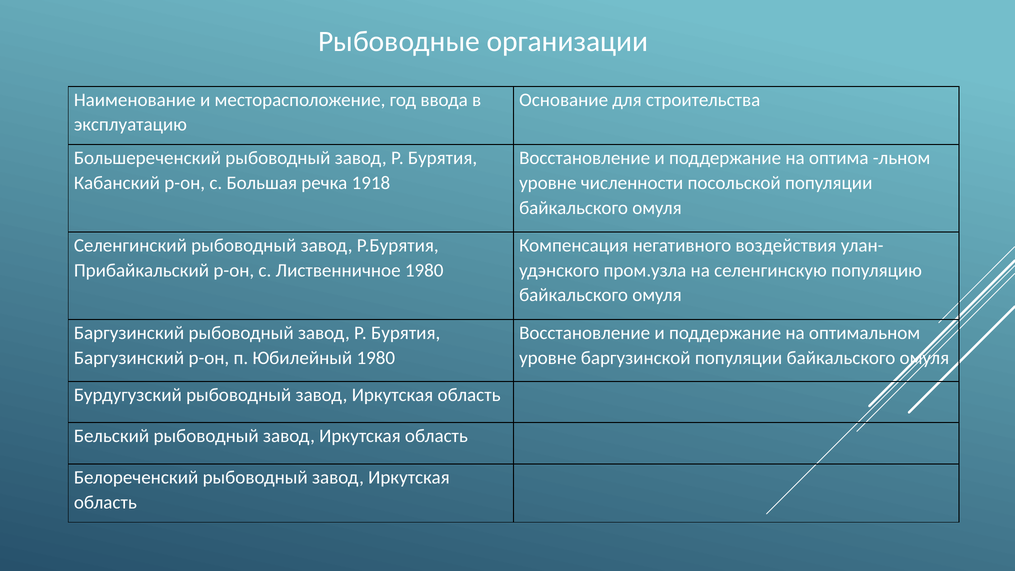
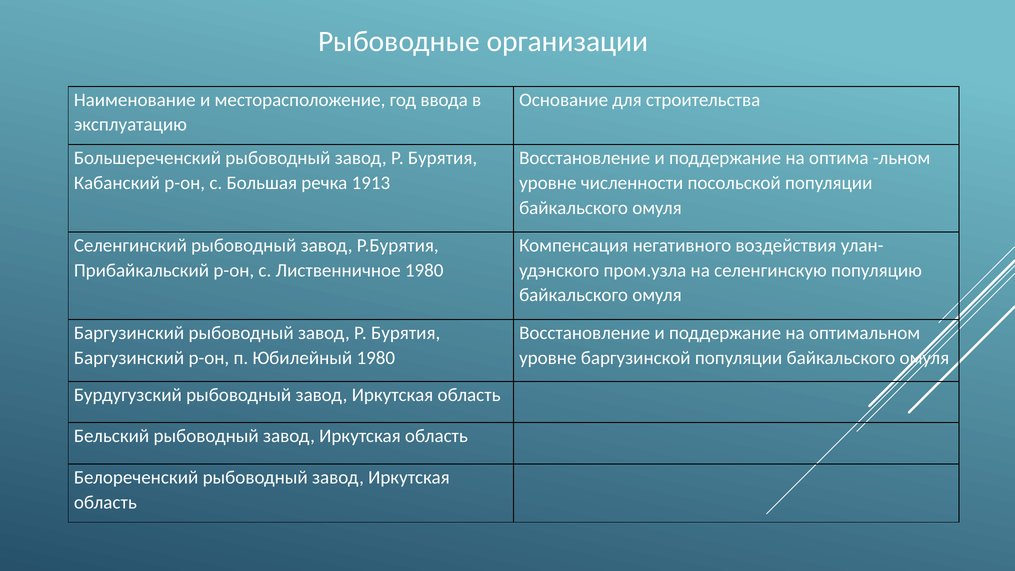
1918: 1918 -> 1913
